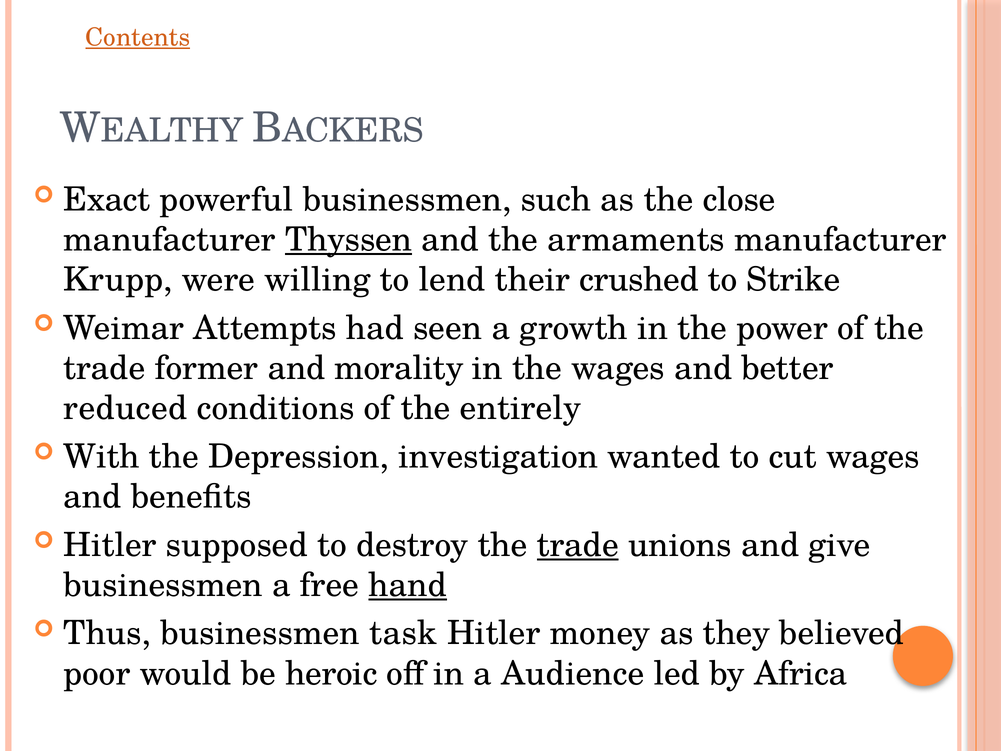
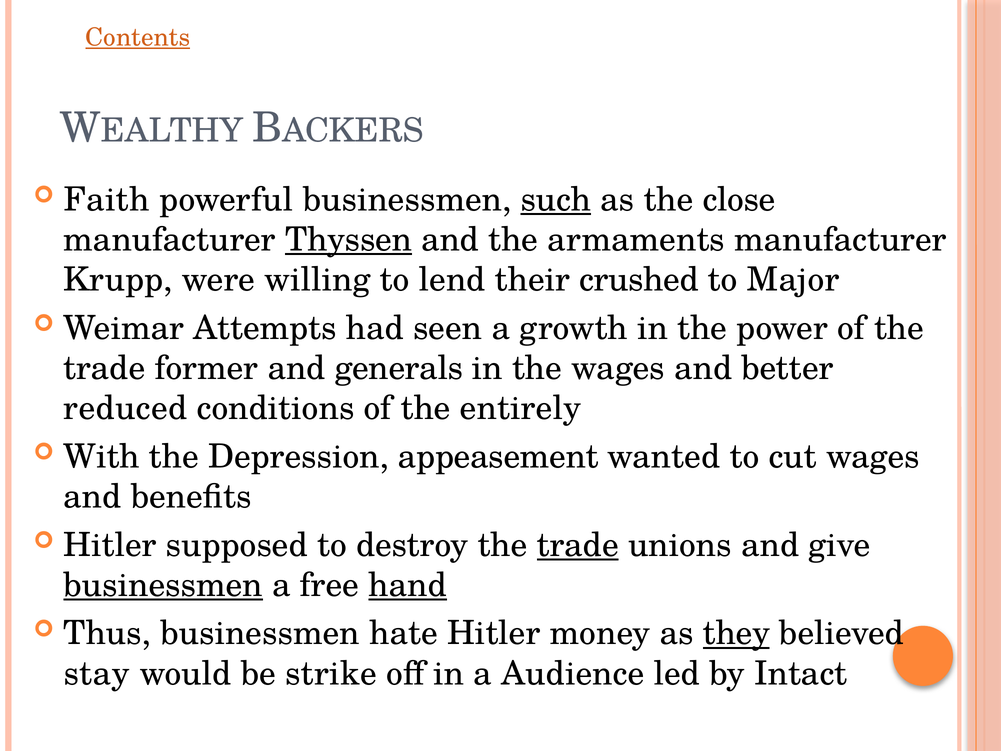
Exact: Exact -> Faith
such underline: none -> present
Strike: Strike -> Major
morality: morality -> generals
investigation: investigation -> appeasement
businessmen at (163, 585) underline: none -> present
task: task -> hate
they underline: none -> present
poor: poor -> stay
heroic: heroic -> strike
Africa: Africa -> Intact
